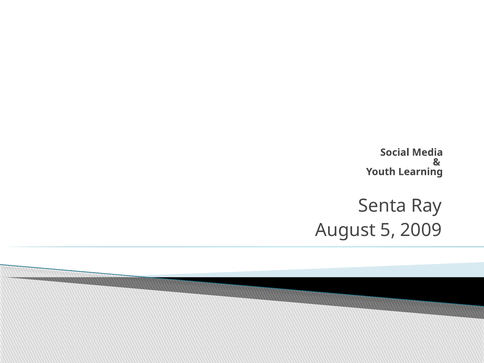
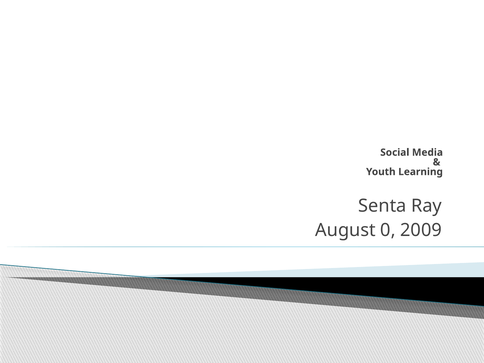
5: 5 -> 0
